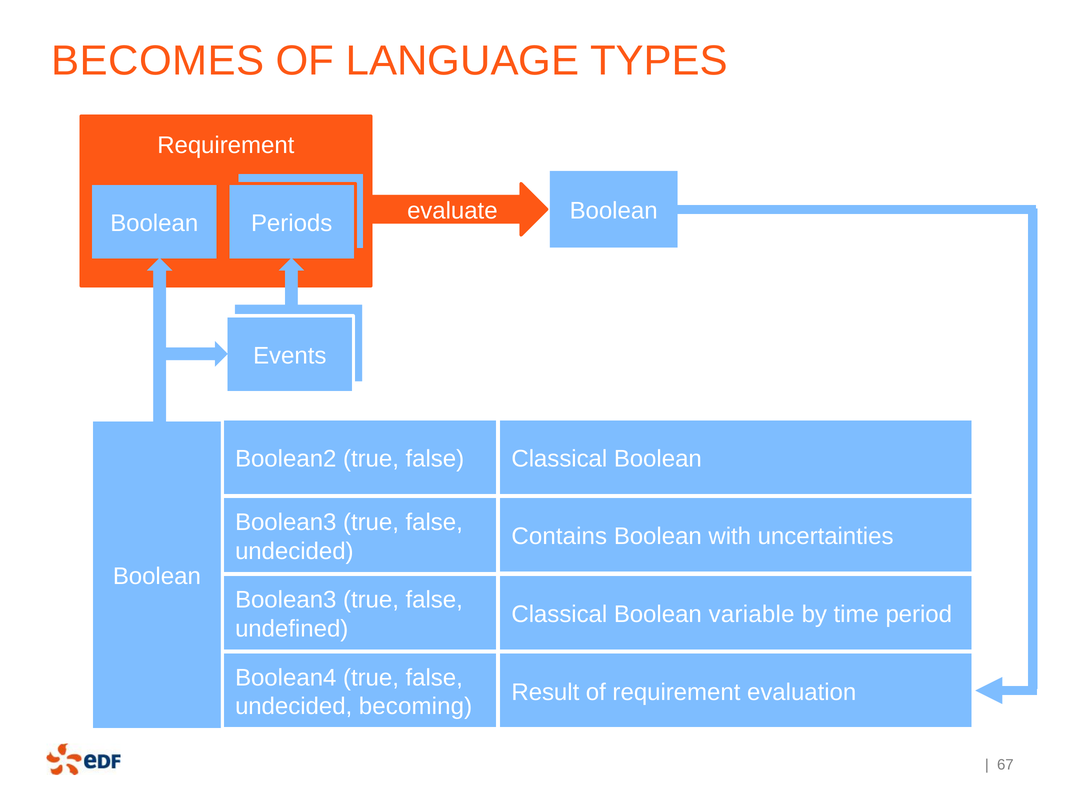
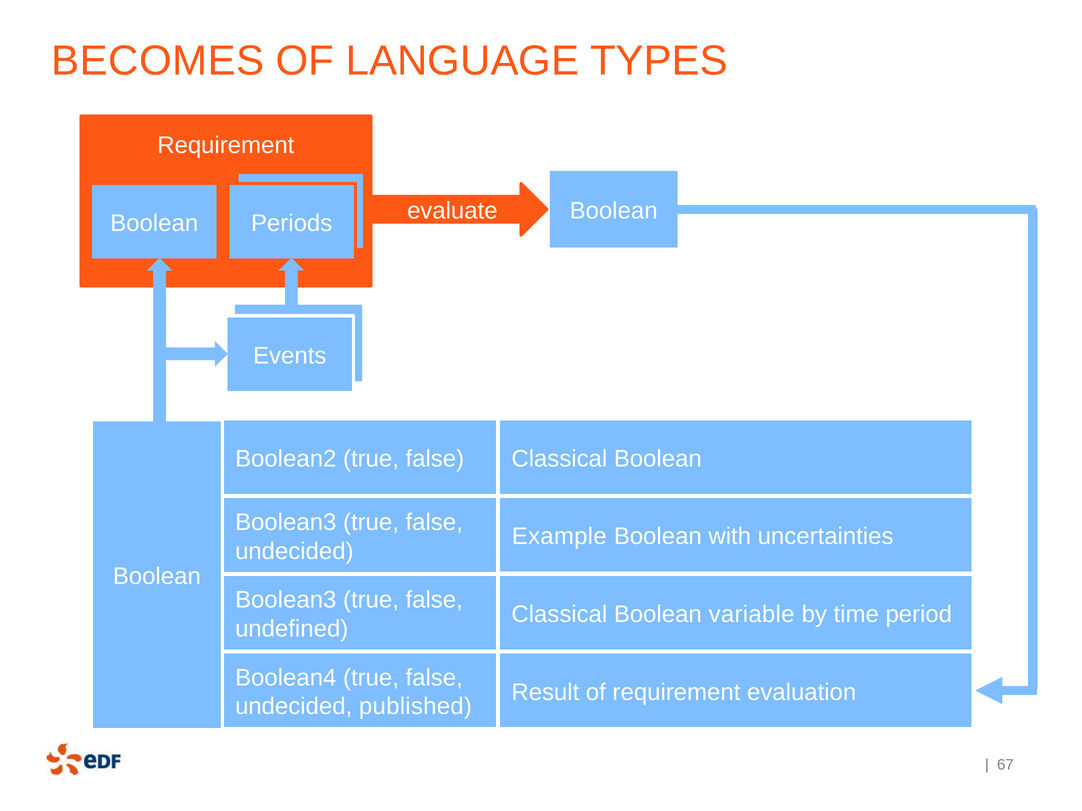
Contains: Contains -> Example
becoming: becoming -> published
